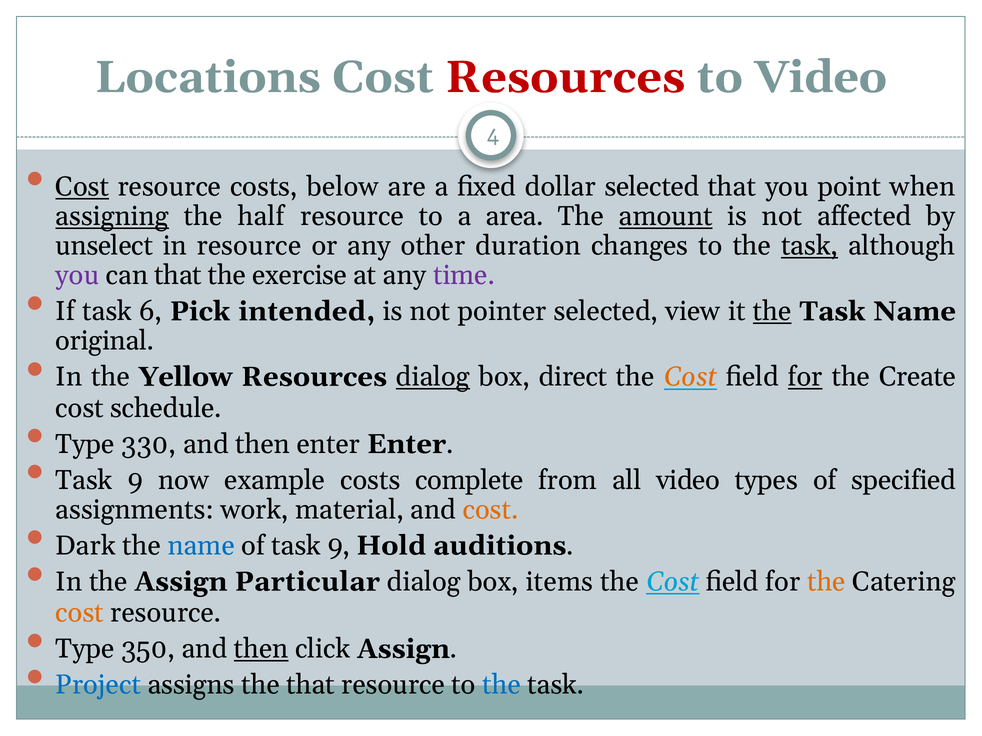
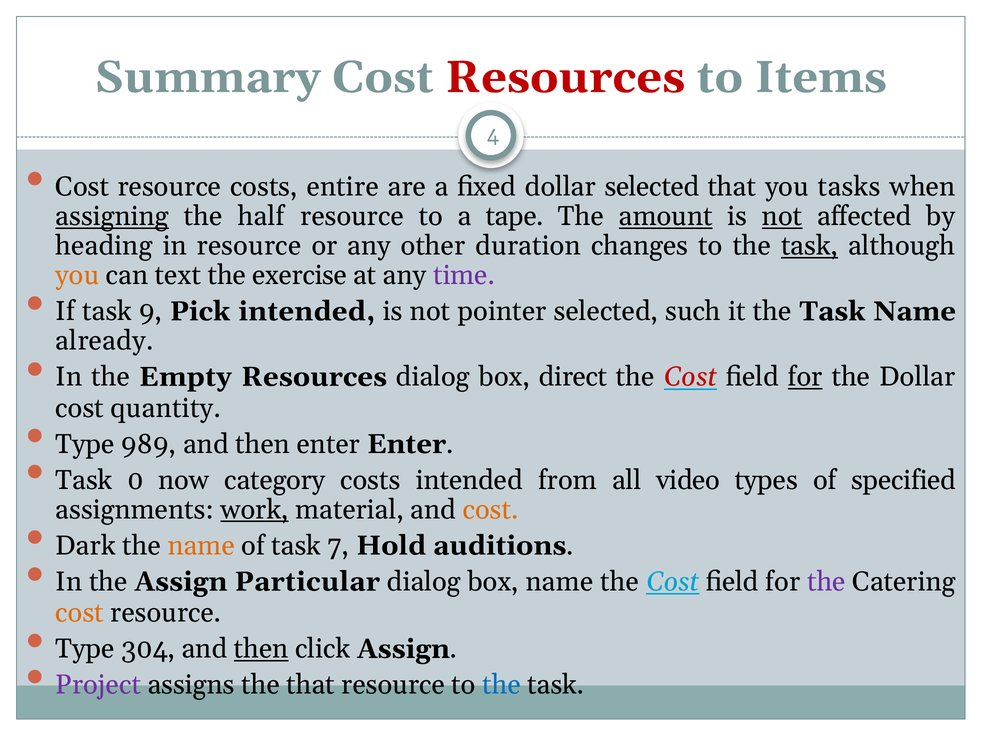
Locations: Locations -> Summary
to Video: Video -> Items
Cost at (82, 187) underline: present -> none
below: below -> entire
point: point -> tasks
area: area -> tape
not at (782, 217) underline: none -> present
unselect: unselect -> heading
you at (77, 276) colour: purple -> orange
can that: that -> text
6: 6 -> 9
view: view -> such
the at (772, 312) underline: present -> none
original: original -> already
Yellow: Yellow -> Empty
dialog at (433, 377) underline: present -> none
Cost at (691, 377) colour: orange -> red
the Create: Create -> Dollar
schedule: schedule -> quantity
330: 330 -> 989
9 at (135, 480): 9 -> 0
example: example -> category
costs complete: complete -> intended
work underline: none -> present
name at (201, 546) colour: blue -> orange
of task 9: 9 -> 7
box items: items -> name
the at (826, 582) colour: orange -> purple
350: 350 -> 304
Project colour: blue -> purple
